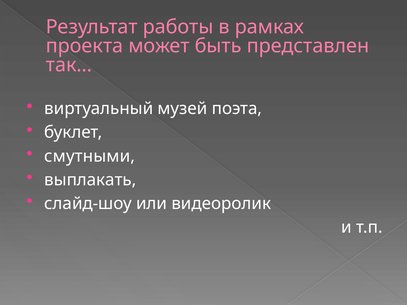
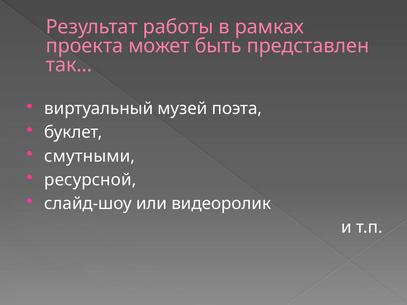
выплакать: выплакать -> ресурсной
